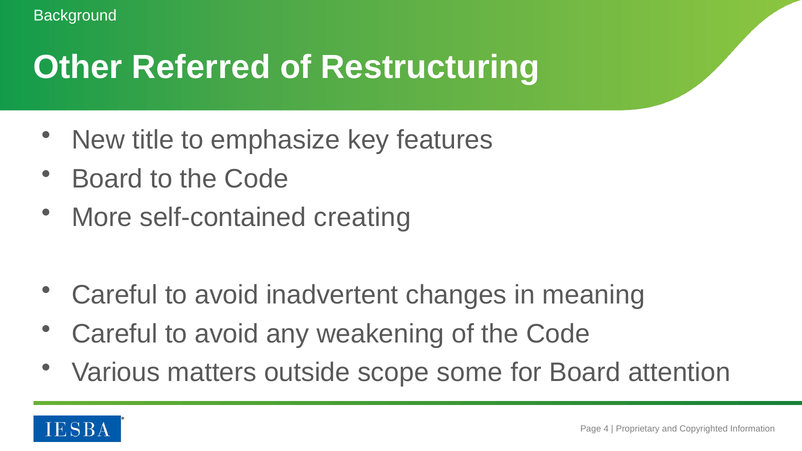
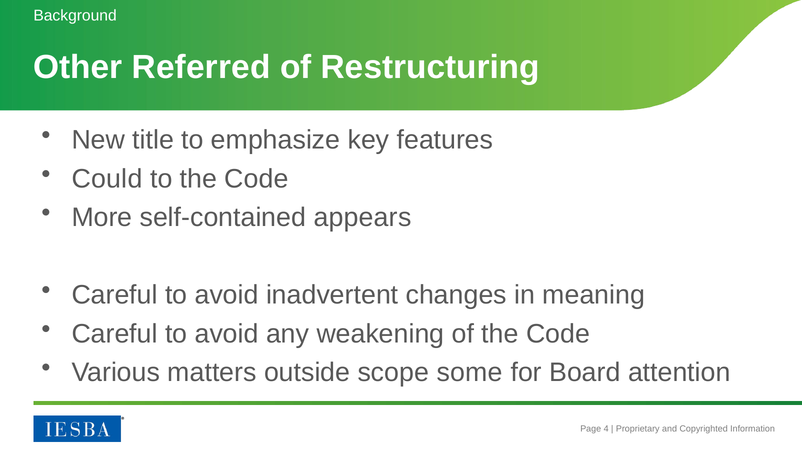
Board at (107, 179): Board -> Could
creating: creating -> appears
